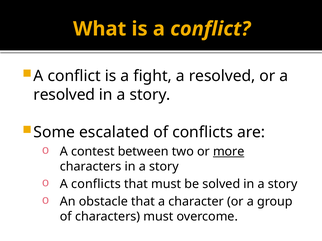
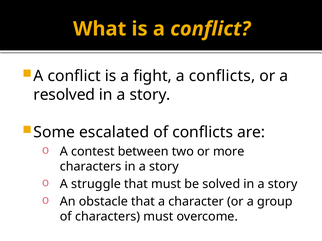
fight a resolved: resolved -> conflicts
more underline: present -> none
A conflicts: conflicts -> struggle
